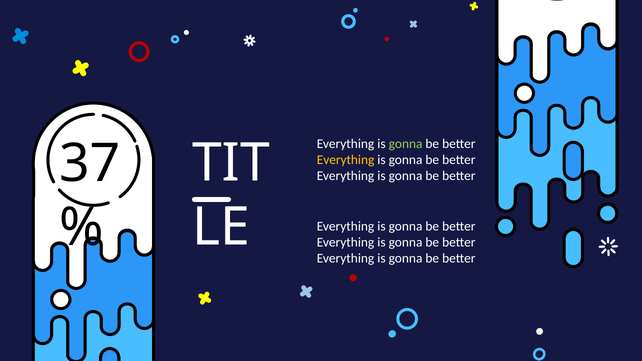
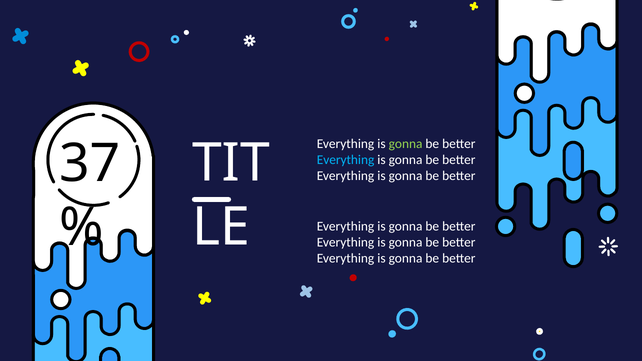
Everything at (346, 160) colour: yellow -> light blue
